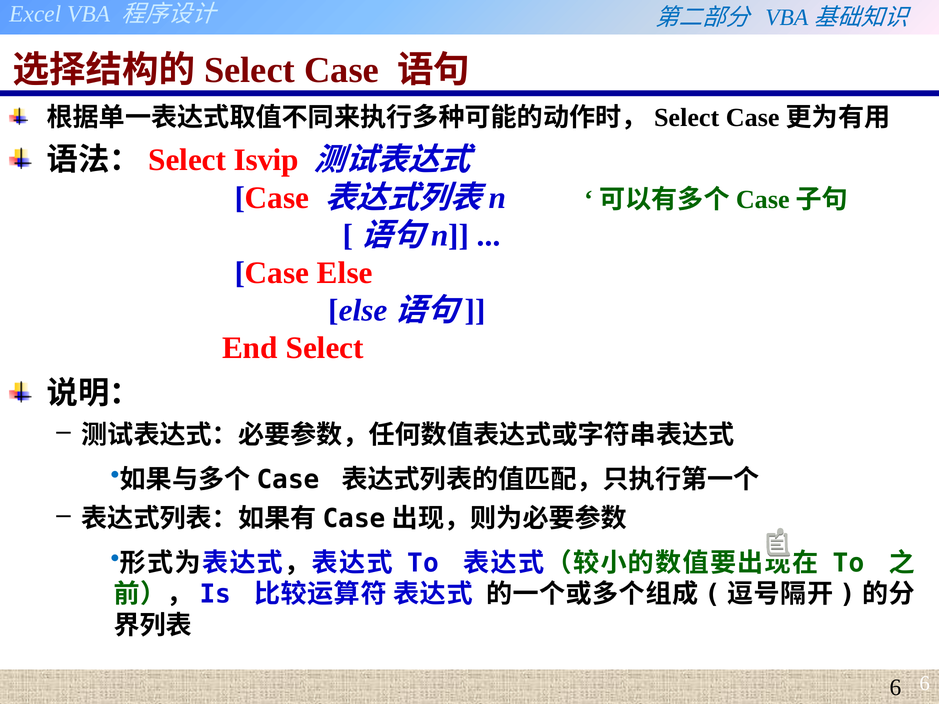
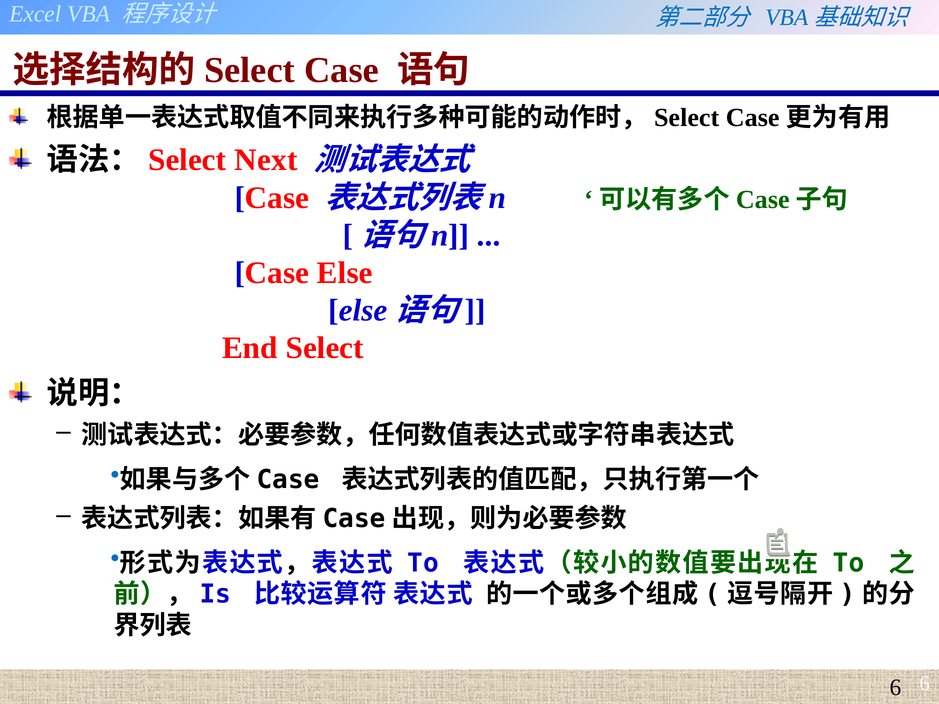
Isvip: Isvip -> Next
